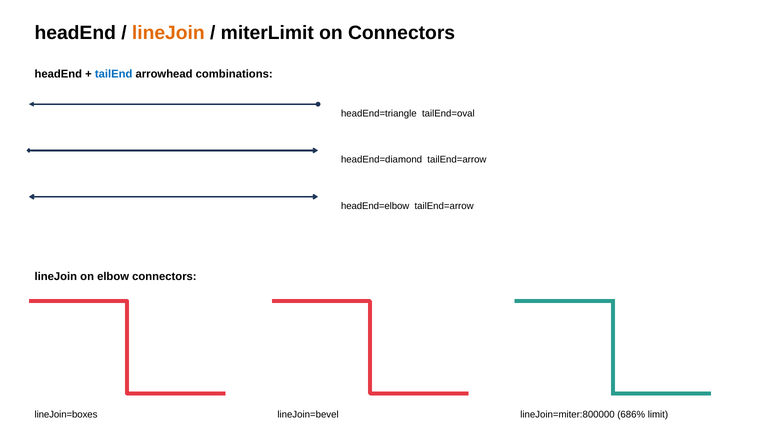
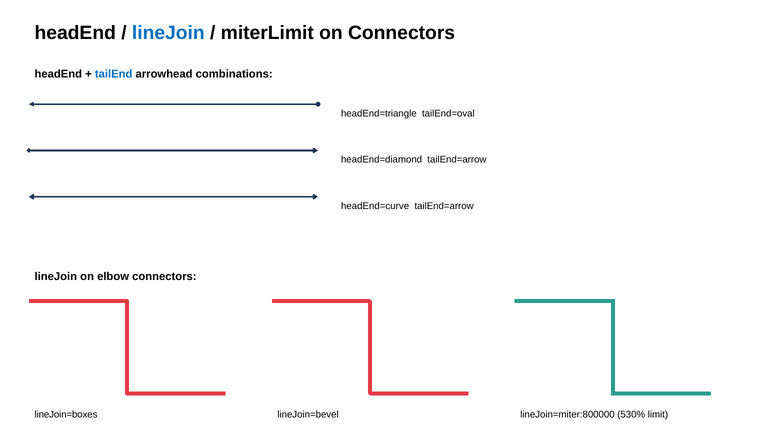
lineJoin at (168, 33) colour: orange -> blue
headEnd=elbow: headEnd=elbow -> headEnd=curve
686%: 686% -> 530%
